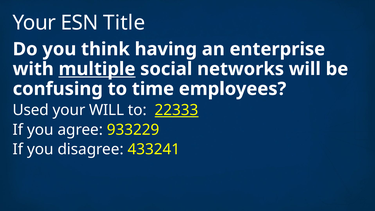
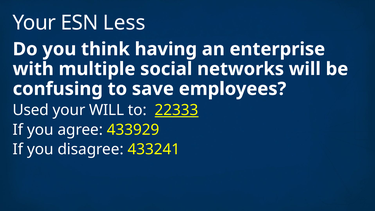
Title: Title -> Less
multiple underline: present -> none
time: time -> save
933229: 933229 -> 433929
